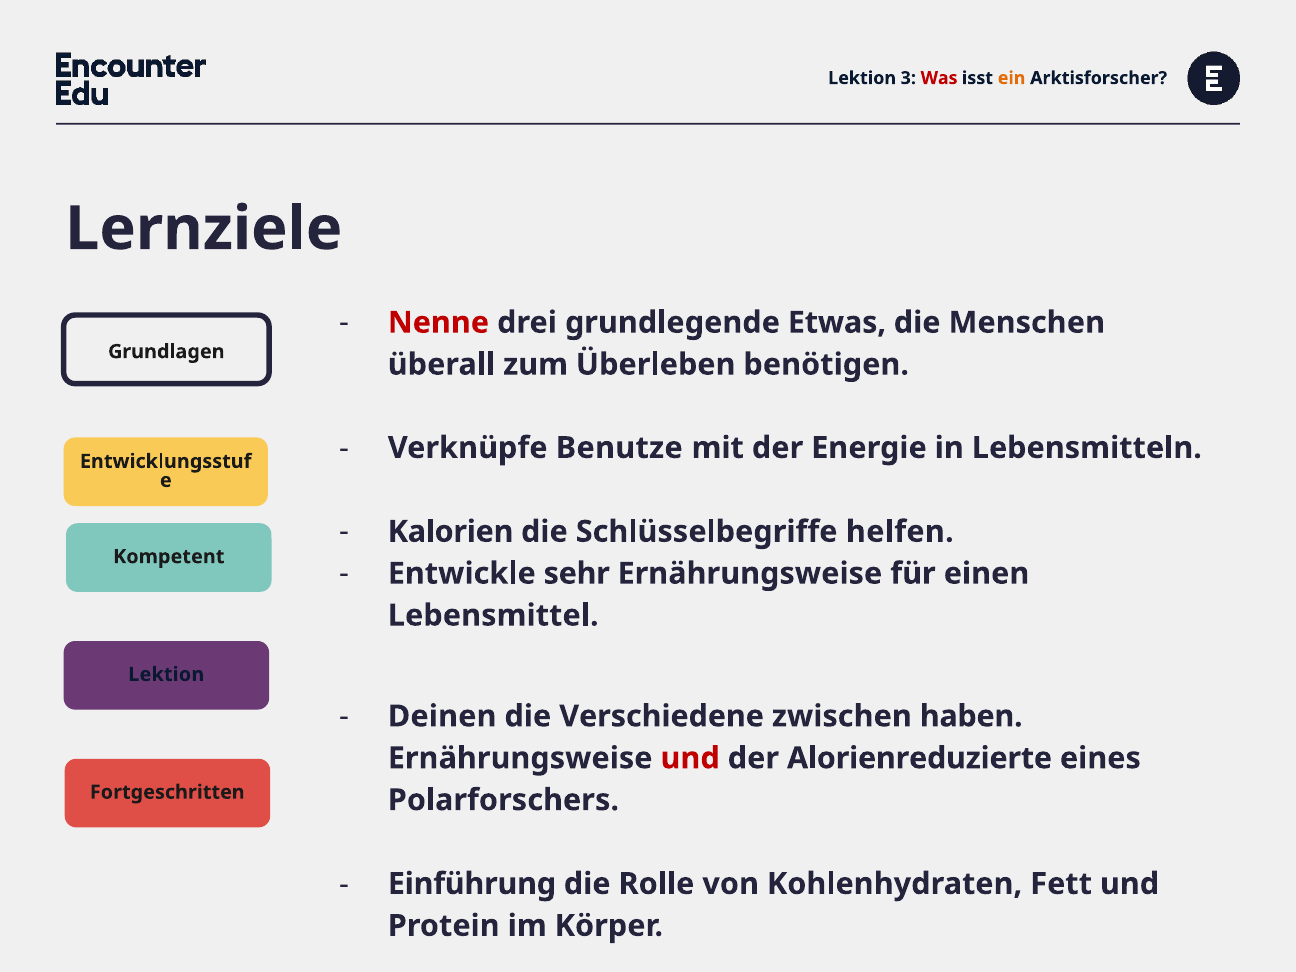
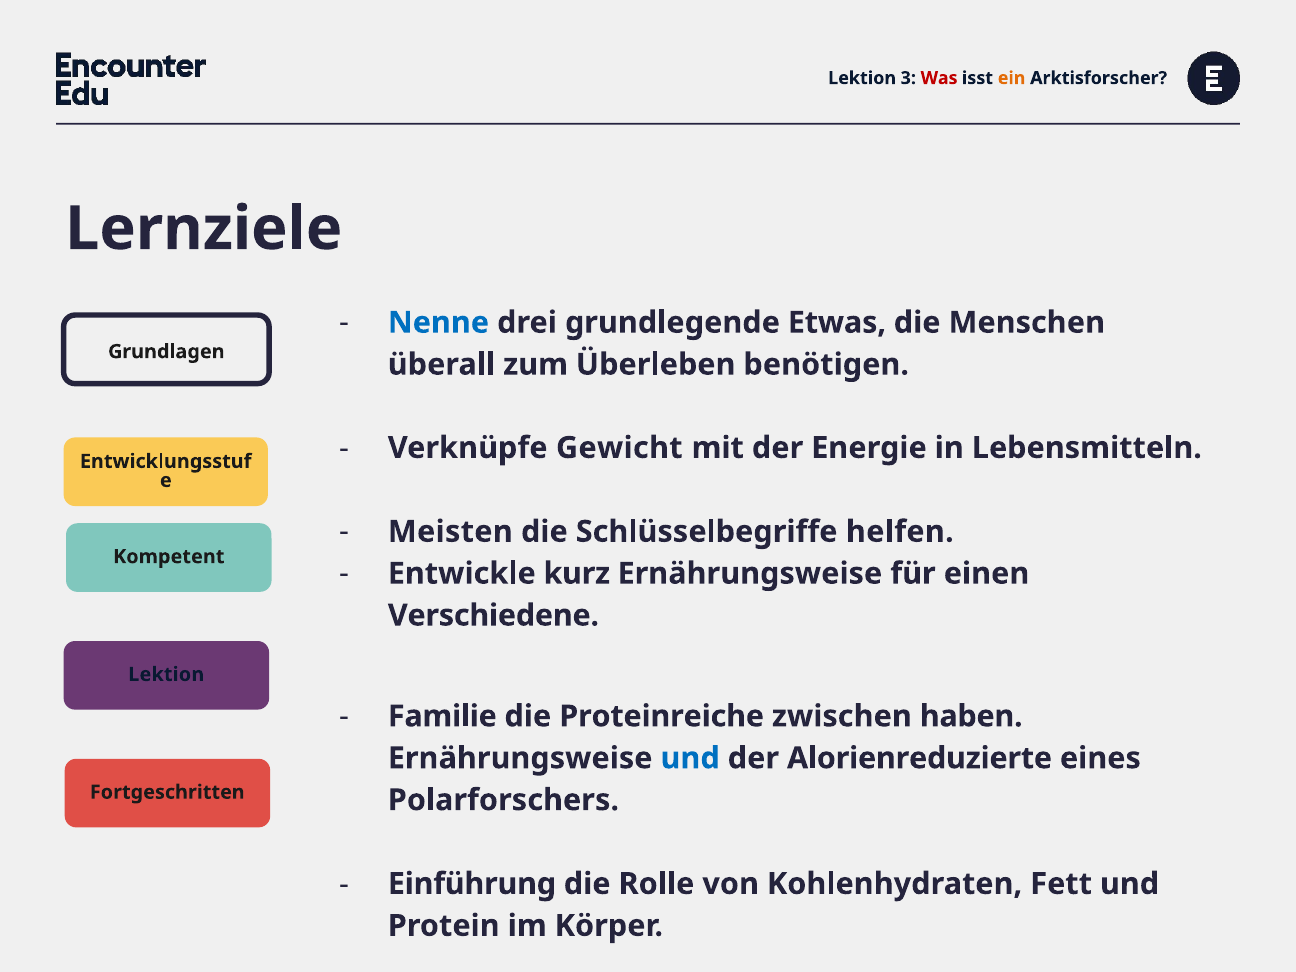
Nenne colour: red -> blue
Benutze: Benutze -> Gewicht
Kalorien: Kalorien -> Meisten
sehr: sehr -> kurz
Lebensmittel: Lebensmittel -> Verschiedene
Deinen: Deinen -> Familie
Verschiedene: Verschiedene -> Proteinreiche
und at (690, 758) colour: red -> blue
